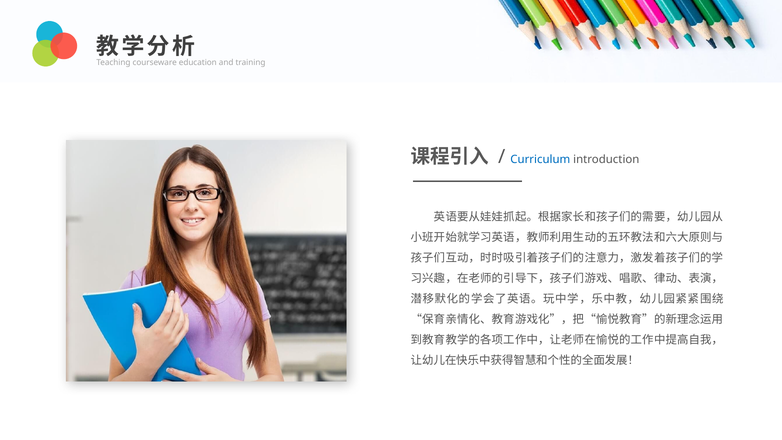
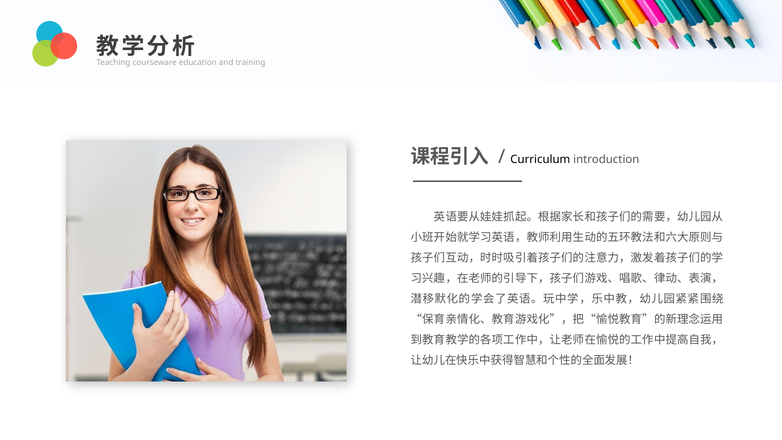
Curriculum colour: blue -> black
